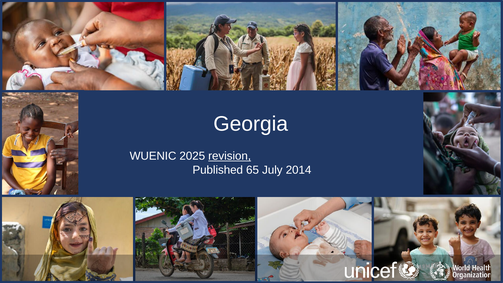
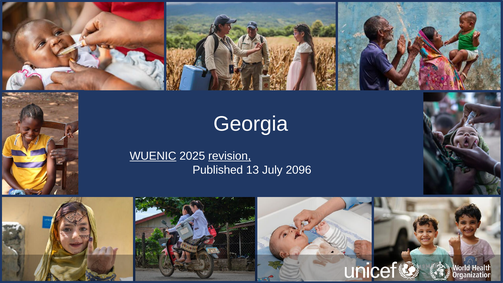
WUENIC underline: none -> present
65: 65 -> 13
2014: 2014 -> 2096
